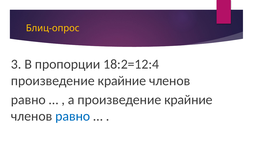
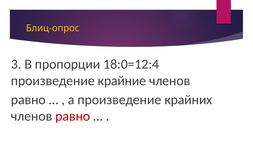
18:2=12:4: 18:2=12:4 -> 18:0=12:4
а произведение крайние: крайние -> крайних
равно at (73, 116) colour: blue -> red
